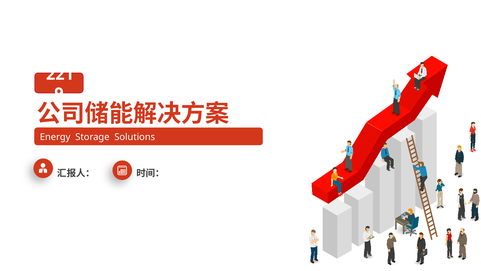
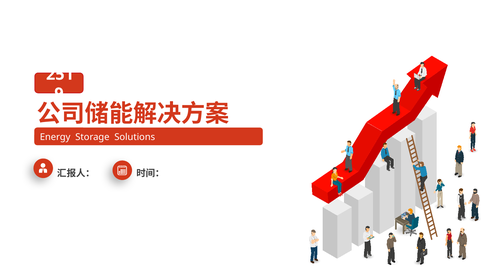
2 2: 2 -> 5
